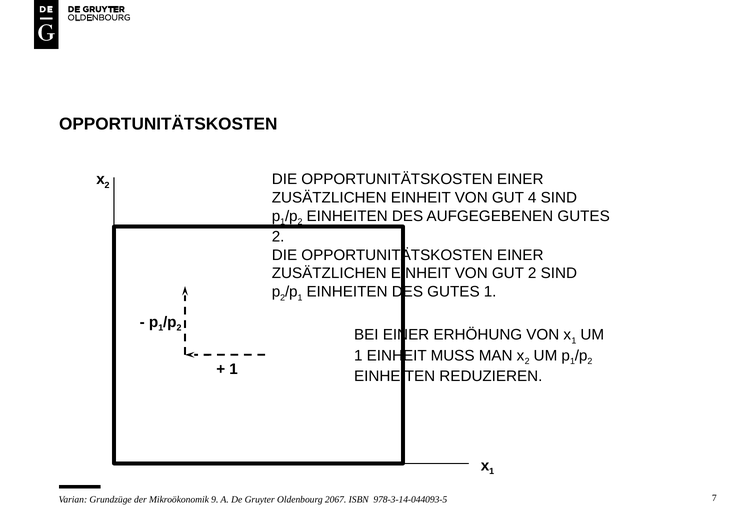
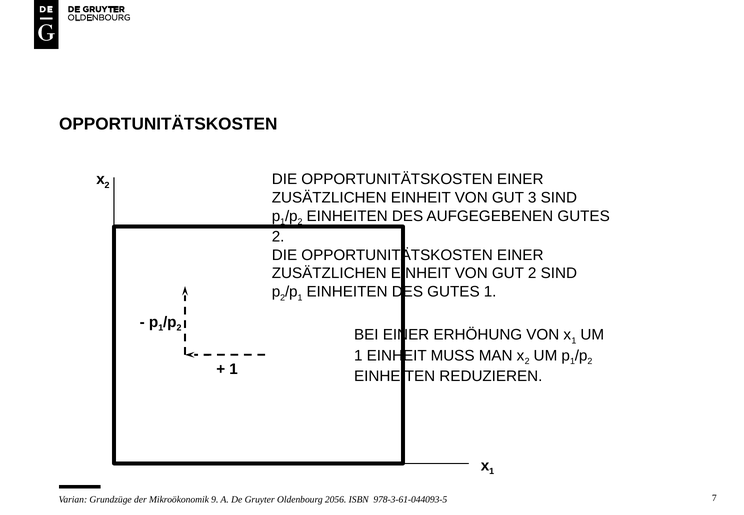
4: 4 -> 3
2067: 2067 -> 2056
978-3-14-044093-5: 978-3-14-044093-5 -> 978-3-61-044093-5
